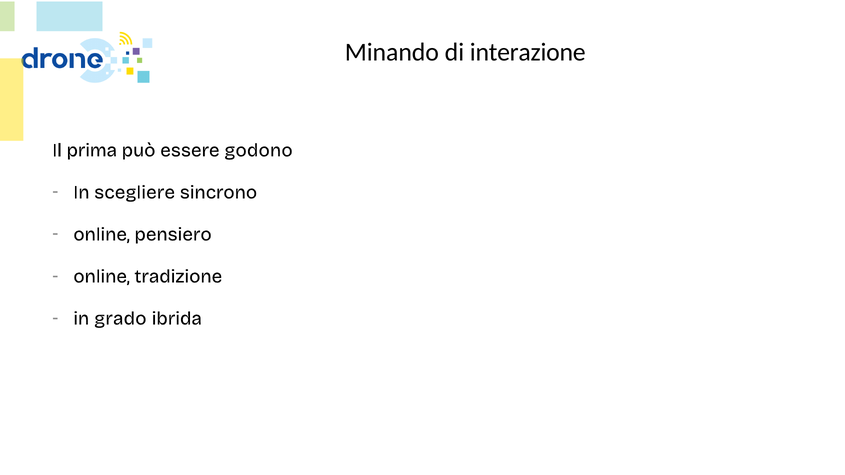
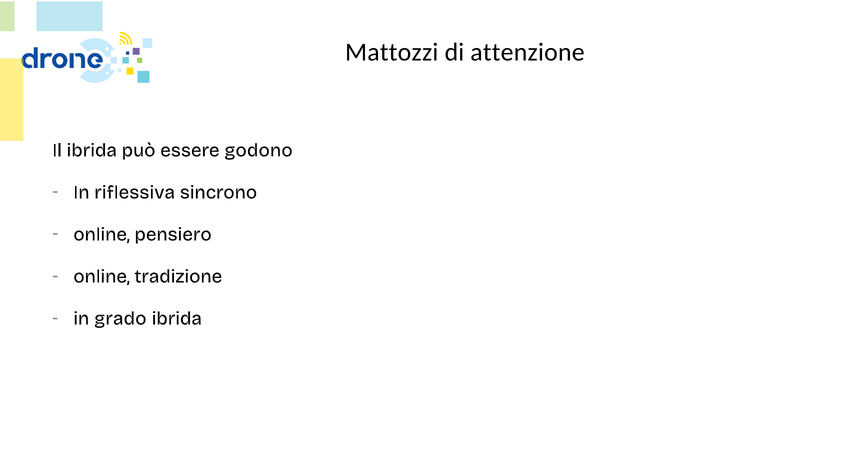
Minando: Minando -> Mattozzi
interazione: interazione -> attenzione
Il prima: prima -> ibrida
scegliere: scegliere -> riflessiva
